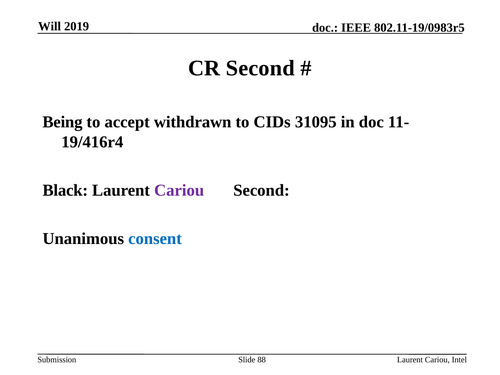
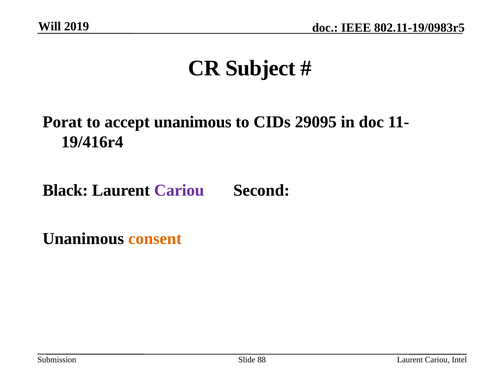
CR Second: Second -> Subject
Being: Being -> Porat
accept withdrawn: withdrawn -> unanimous
31095: 31095 -> 29095
consent colour: blue -> orange
